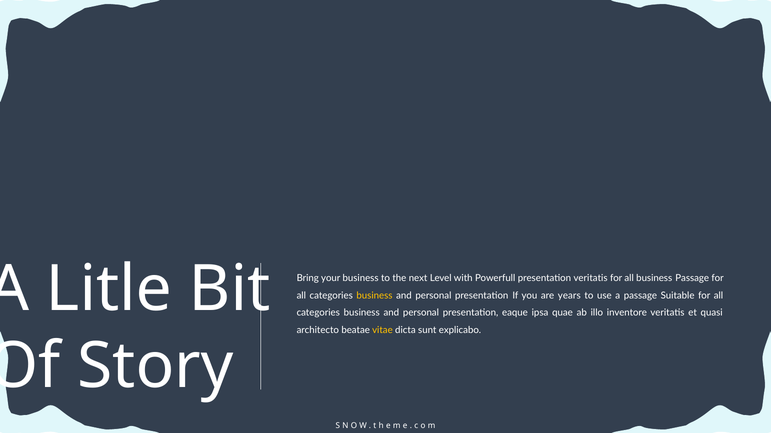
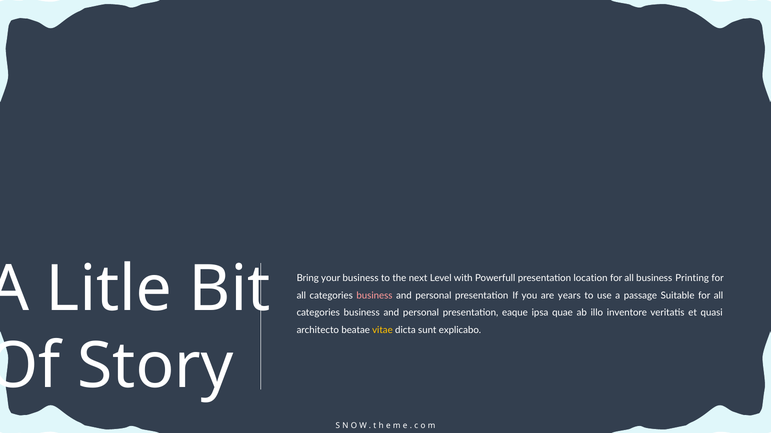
presentation veritatis: veritatis -> location
business Passage: Passage -> Printing
business at (374, 296) colour: yellow -> pink
